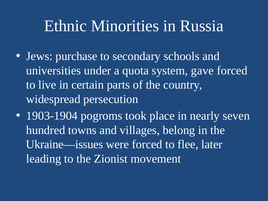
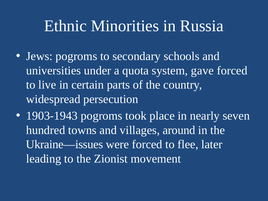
Jews purchase: purchase -> pogroms
1903-1904: 1903-1904 -> 1903-1943
belong: belong -> around
